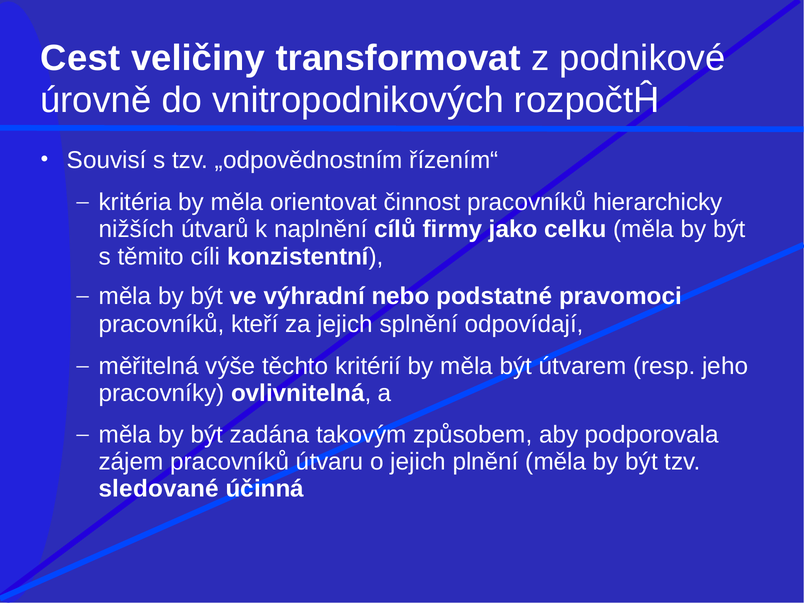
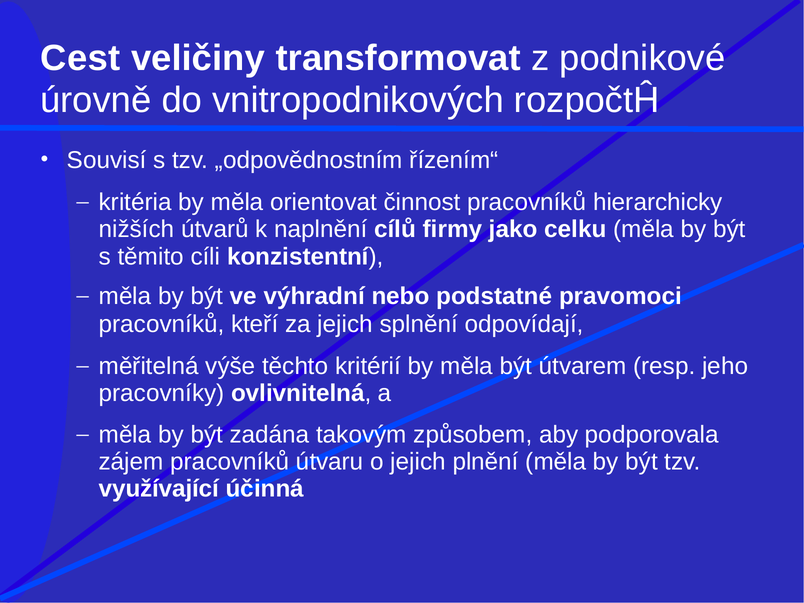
sledované: sledované -> využívající
